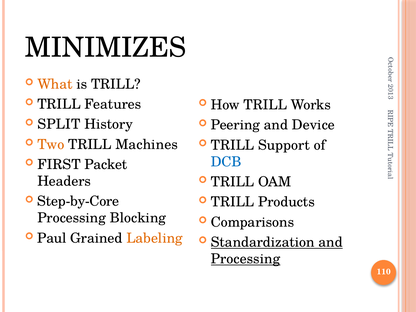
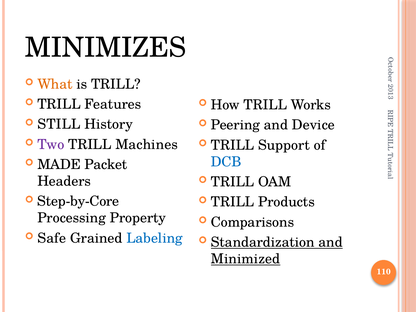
SPLIT: SPLIT -> STILL
Two colour: orange -> purple
FIRST: FIRST -> MADE
Blocking: Blocking -> Property
Paul: Paul -> Safe
Labeling colour: orange -> blue
Processing at (246, 259): Processing -> Minimized
